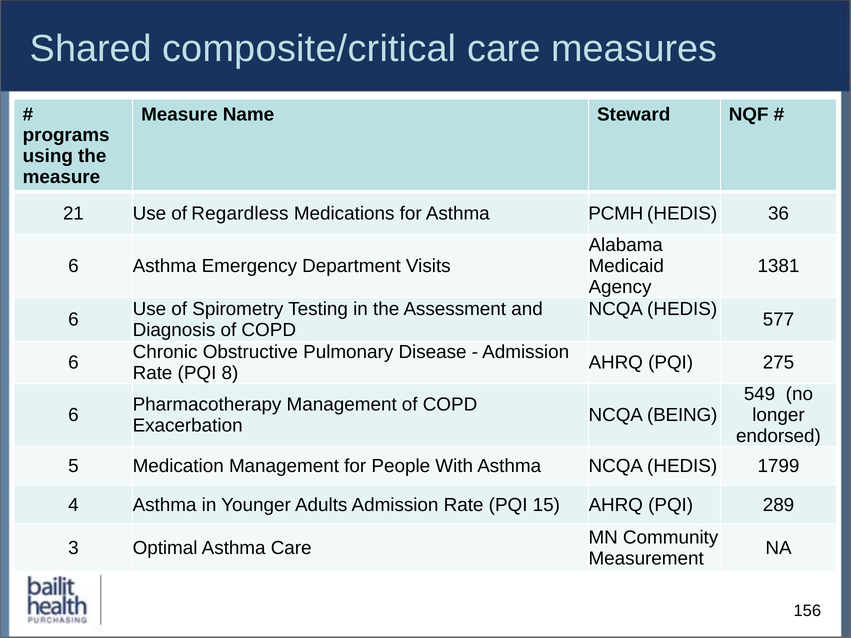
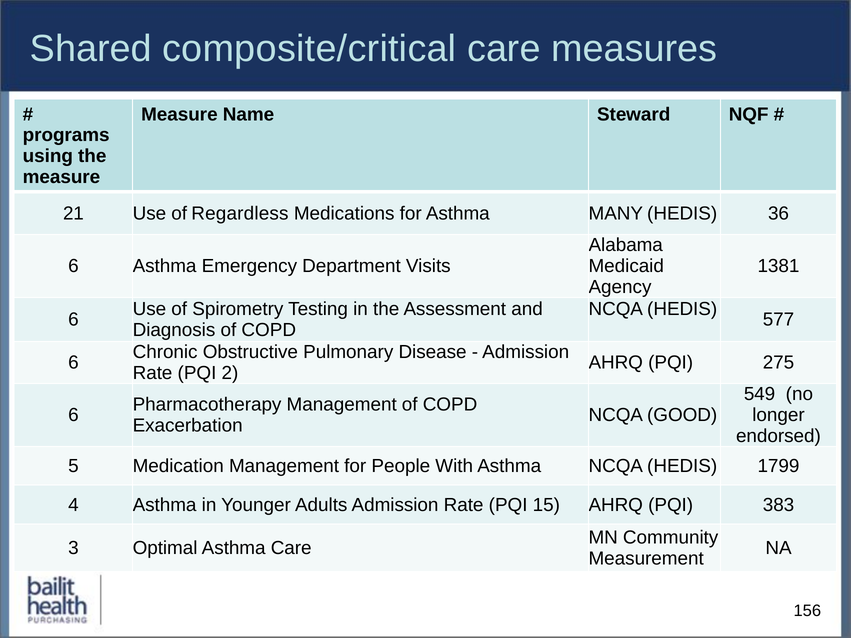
PCMH: PCMH -> MANY
8: 8 -> 2
BEING: BEING -> GOOD
289: 289 -> 383
